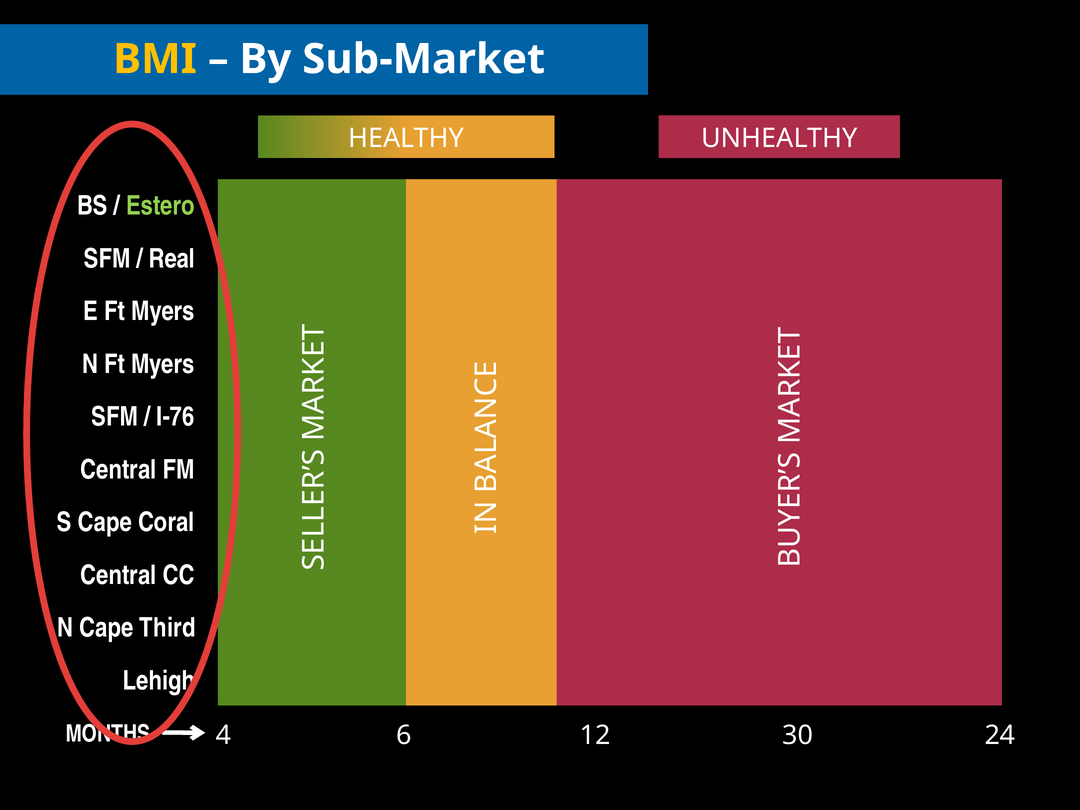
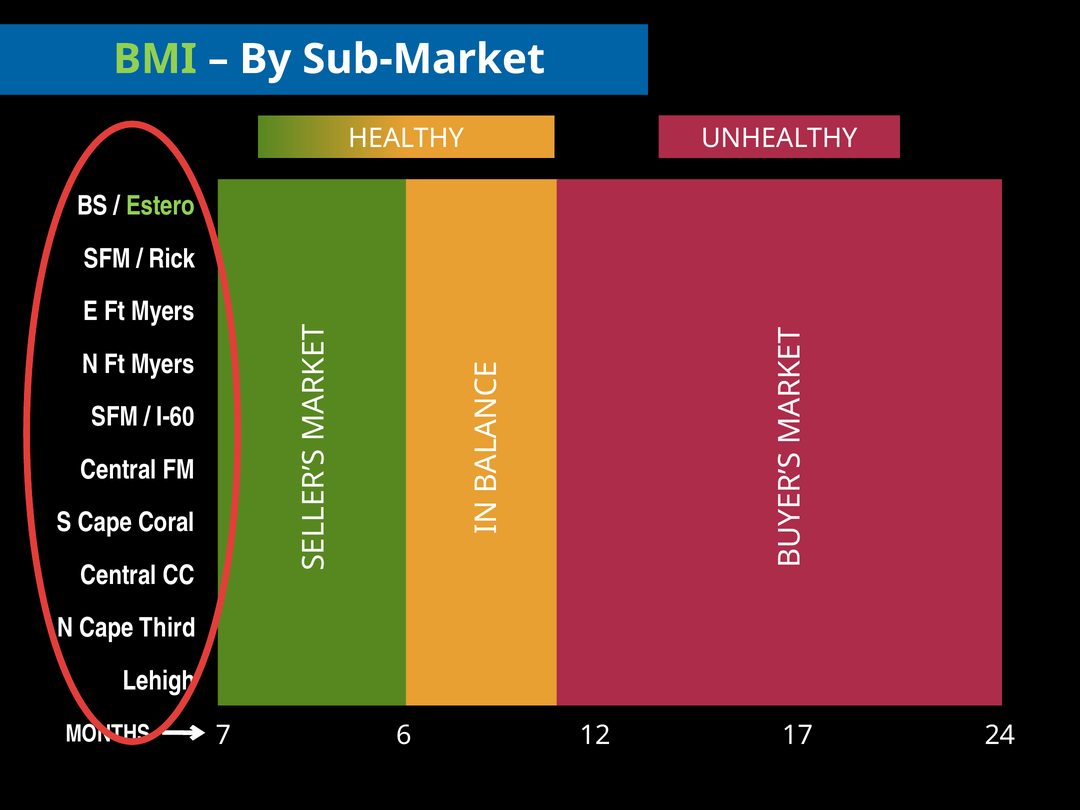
BMI colour: yellow -> light green
Real: Real -> Rick
I-76: I-76 -> I-60
4: 4 -> 7
30: 30 -> 17
